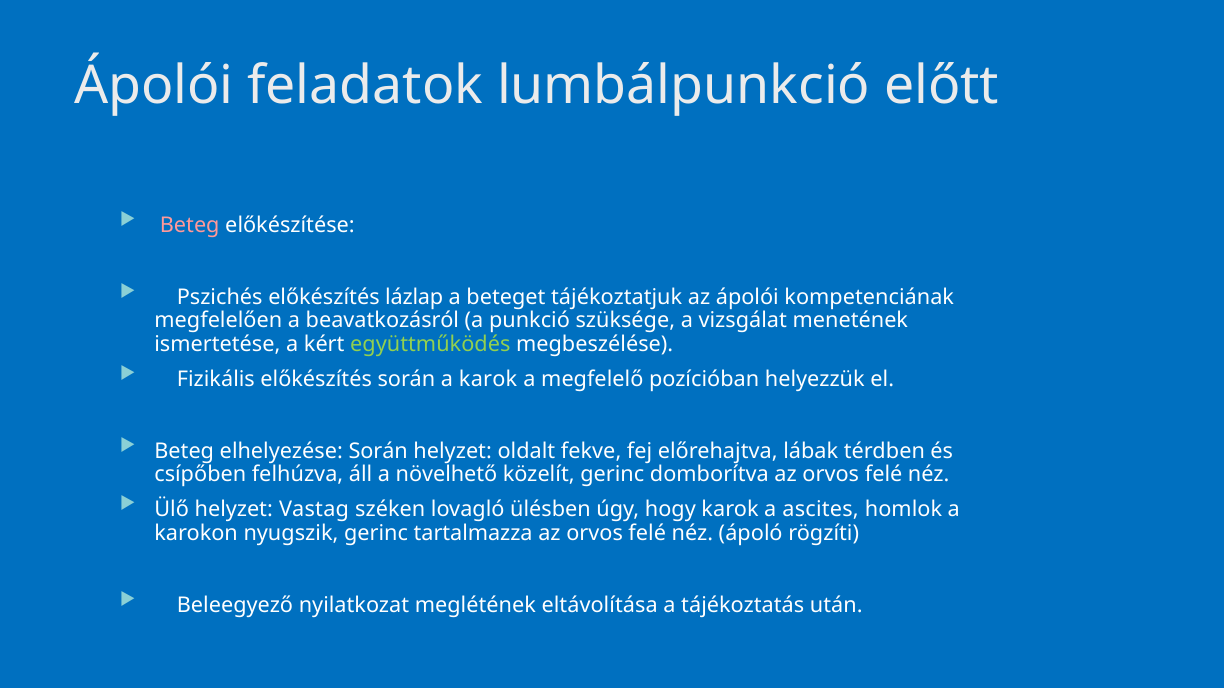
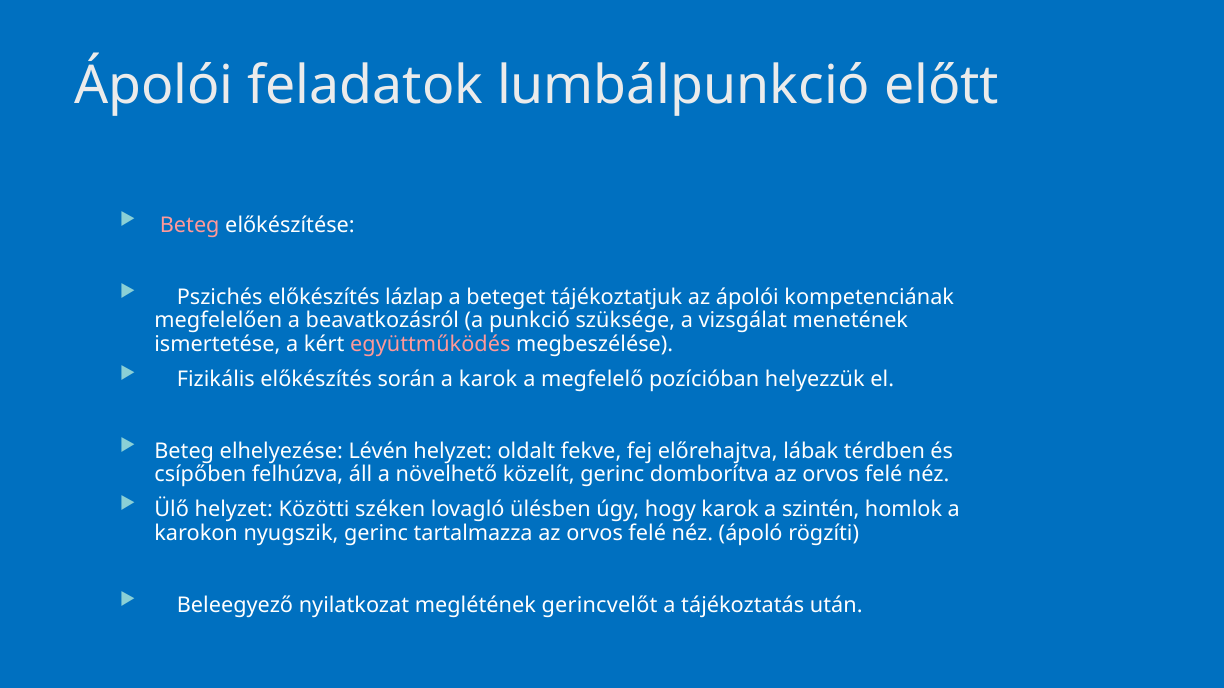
együttműködés colour: light green -> pink
elhelyezése Során: Során -> Lévén
Vastag: Vastag -> Közötti
ascites: ascites -> szintén
eltávolítása: eltávolítása -> gerincvelőt
